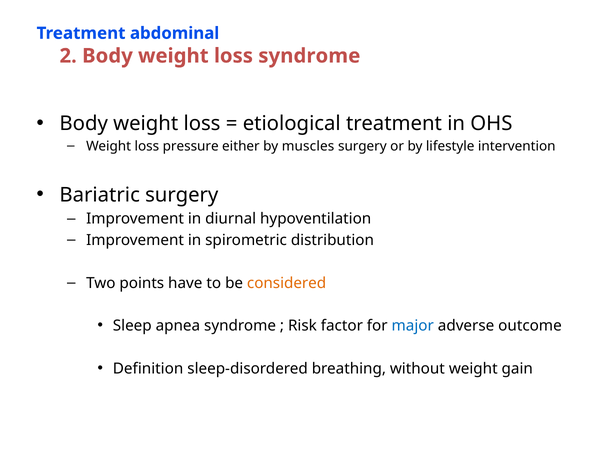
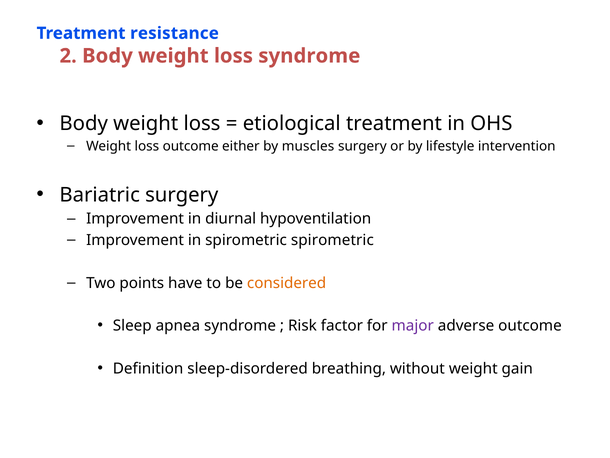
abdominal: abdominal -> resistance
loss pressure: pressure -> outcome
spirometric distribution: distribution -> spirometric
major colour: blue -> purple
